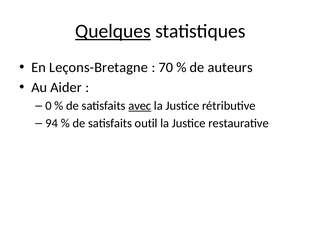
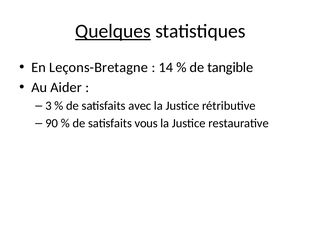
70: 70 -> 14
auteurs: auteurs -> tangible
0: 0 -> 3
avec underline: present -> none
94: 94 -> 90
outil: outil -> vous
